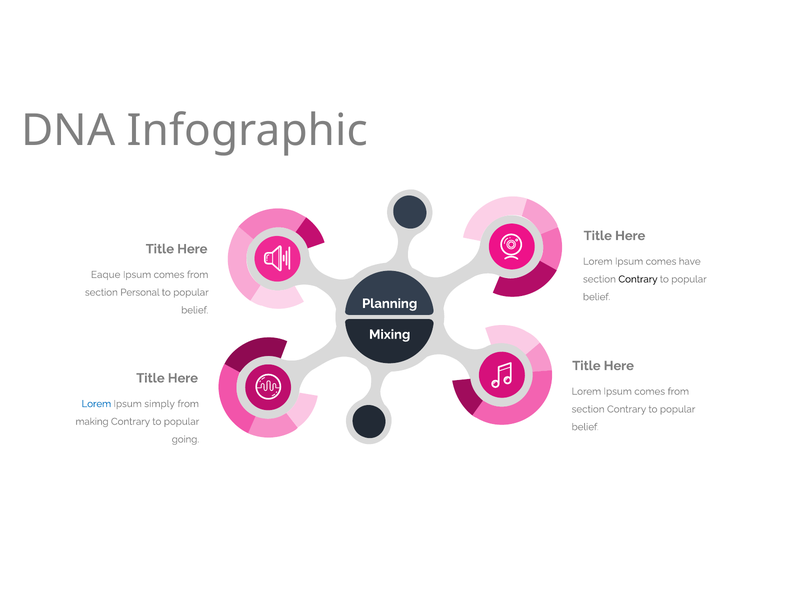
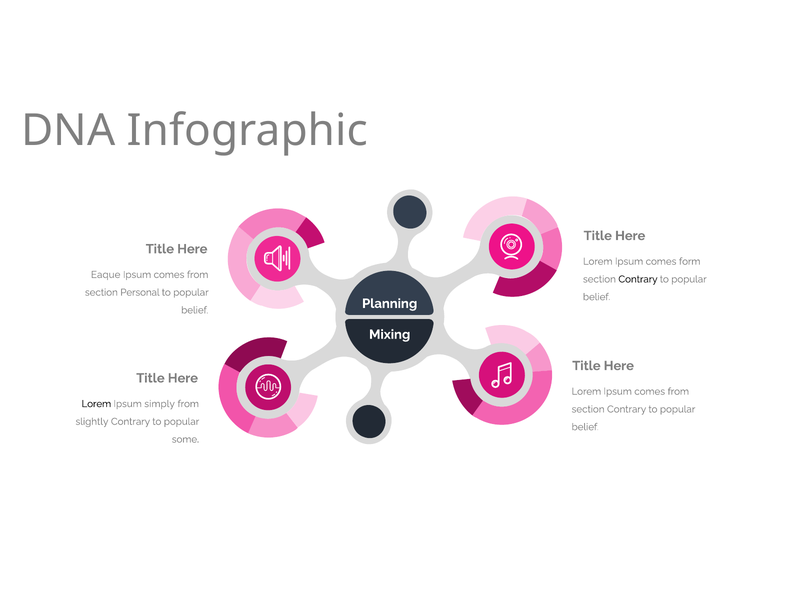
have: have -> form
Lorem at (96, 403) colour: blue -> black
making: making -> slightly
going: going -> some
